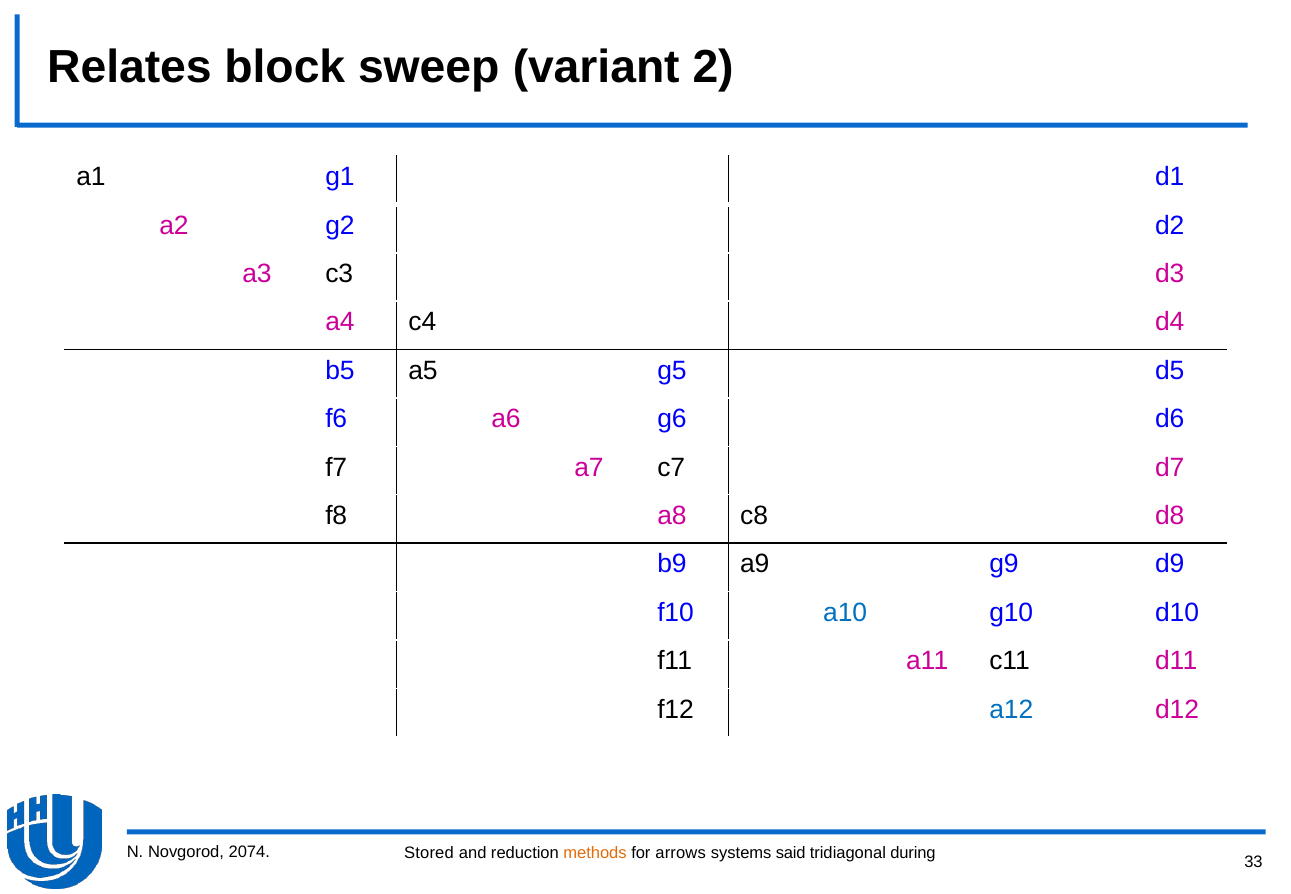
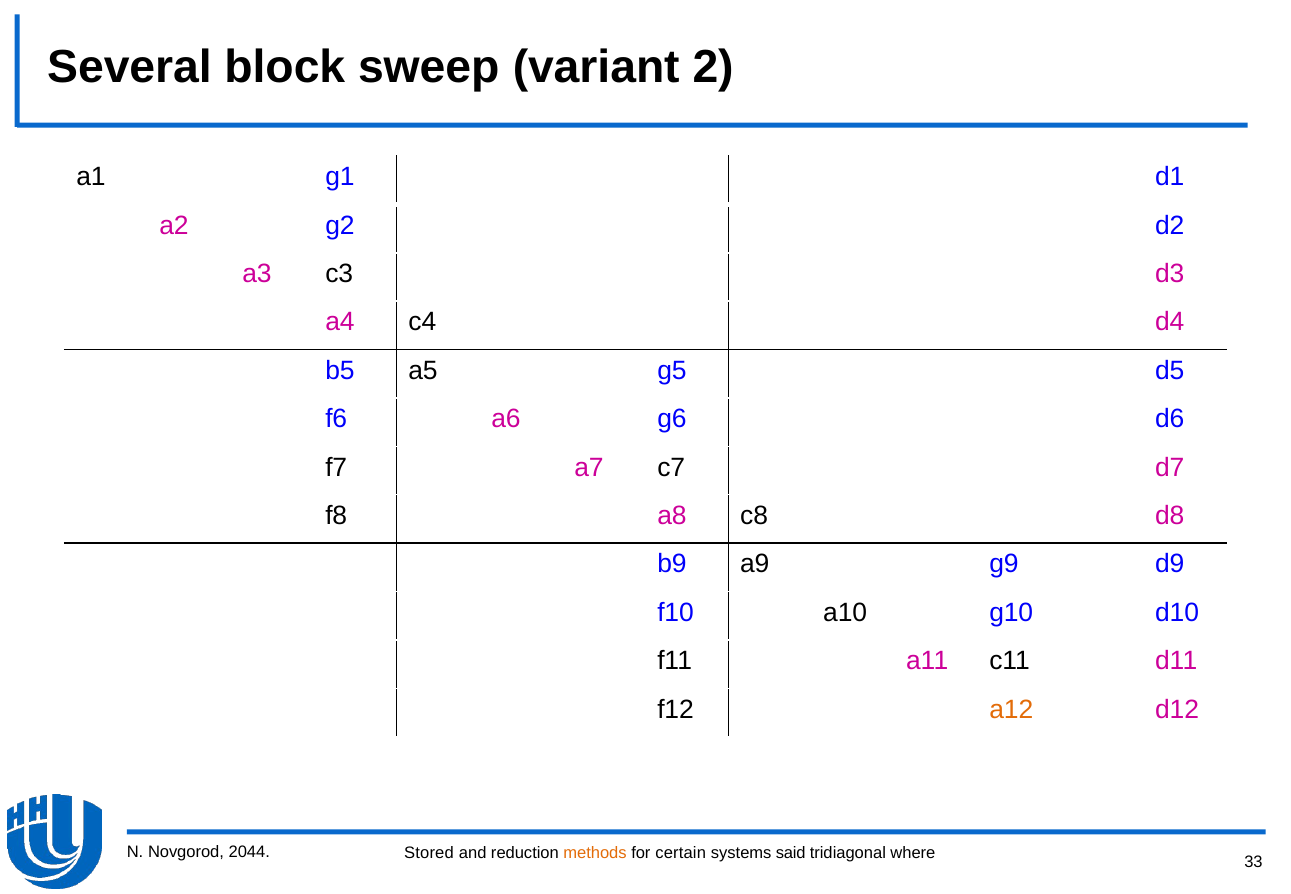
Relates: Relates -> Several
a10 colour: blue -> black
a12 colour: blue -> orange
2074: 2074 -> 2044
arrows: arrows -> certain
during: during -> where
